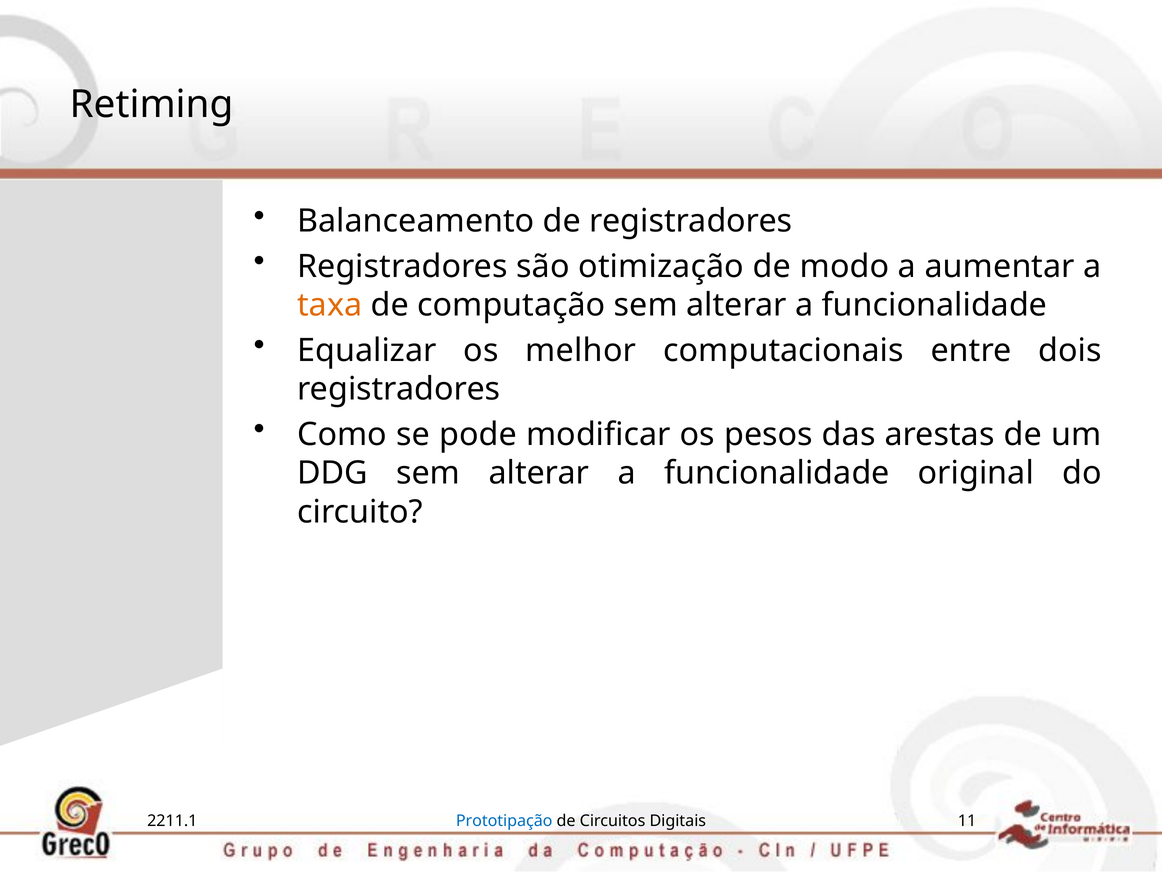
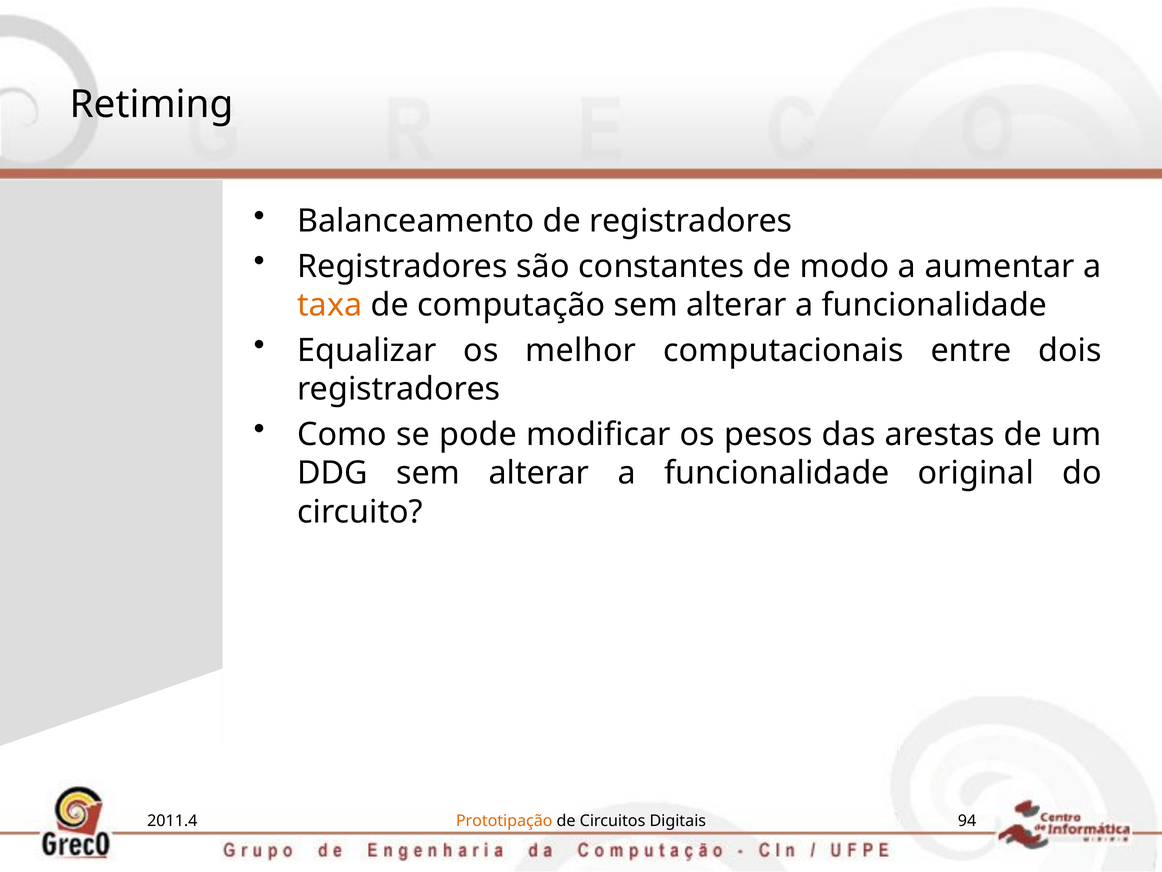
otimização: otimização -> constantes
2211.1: 2211.1 -> 2011.4
Prototipação colour: blue -> orange
11: 11 -> 94
